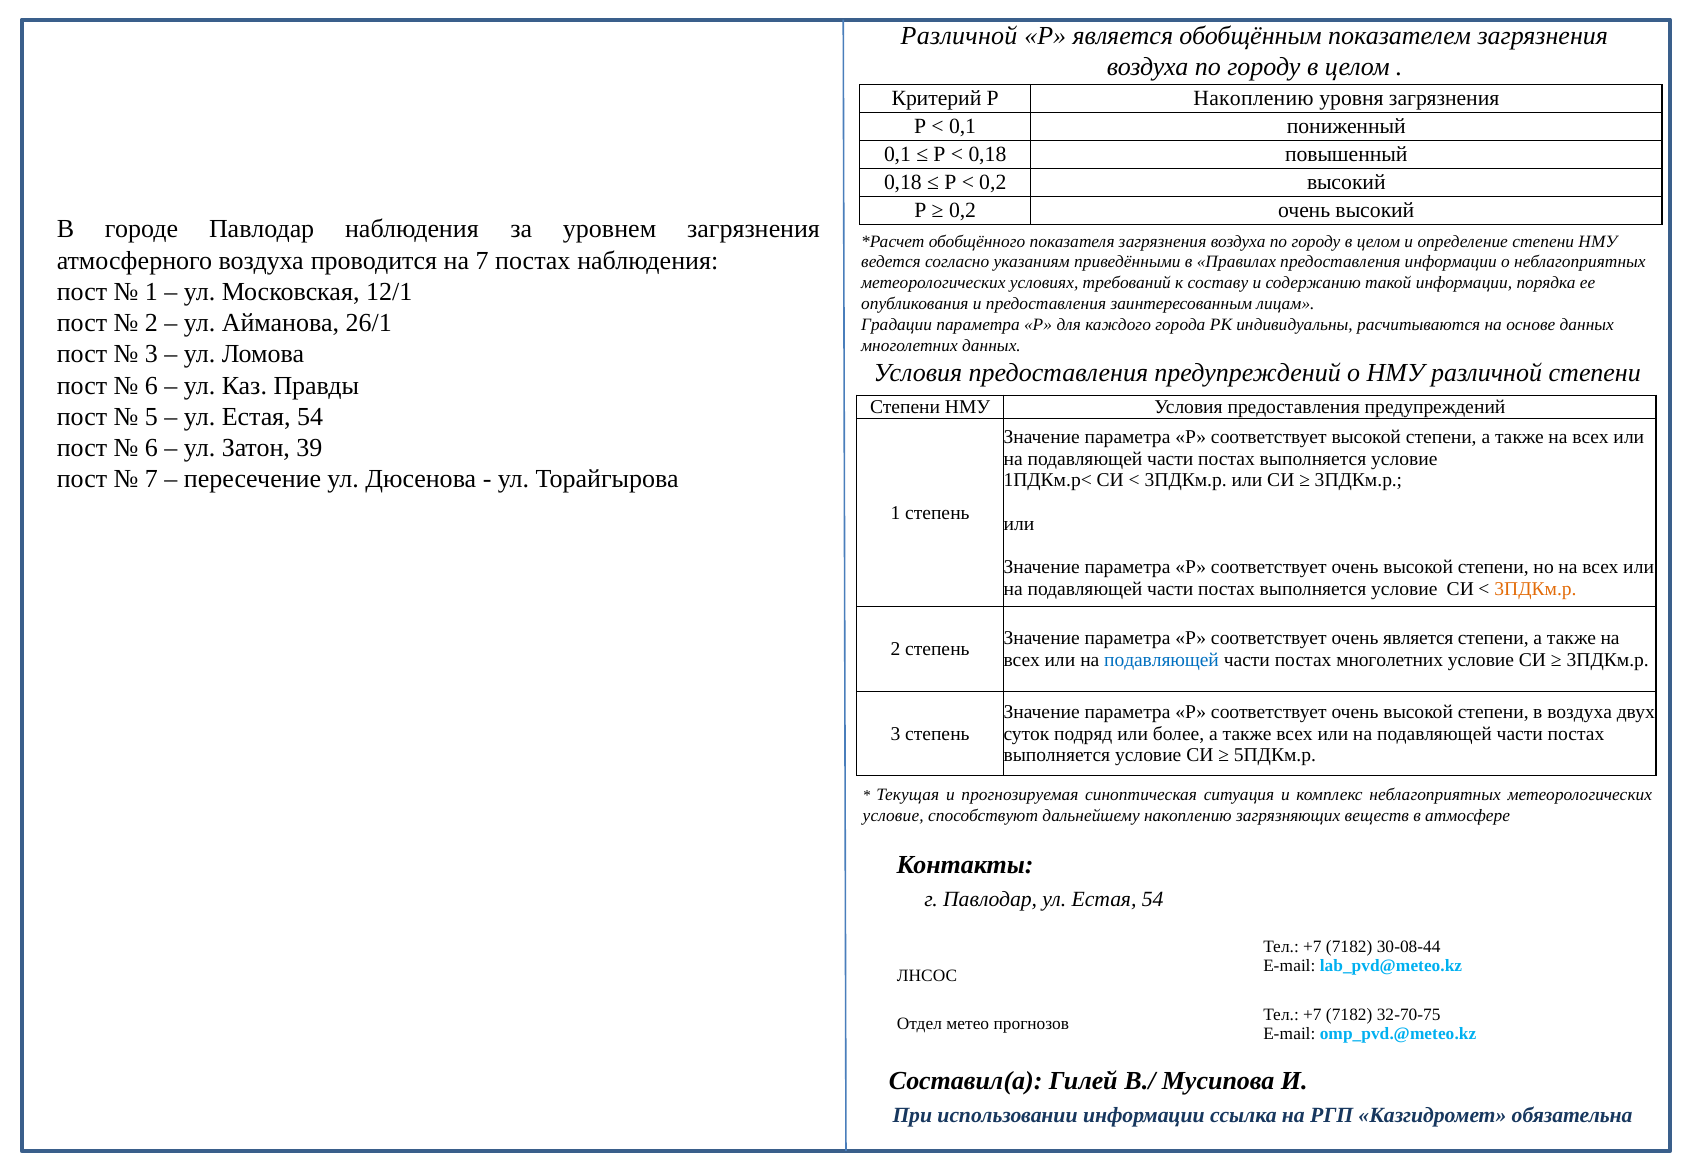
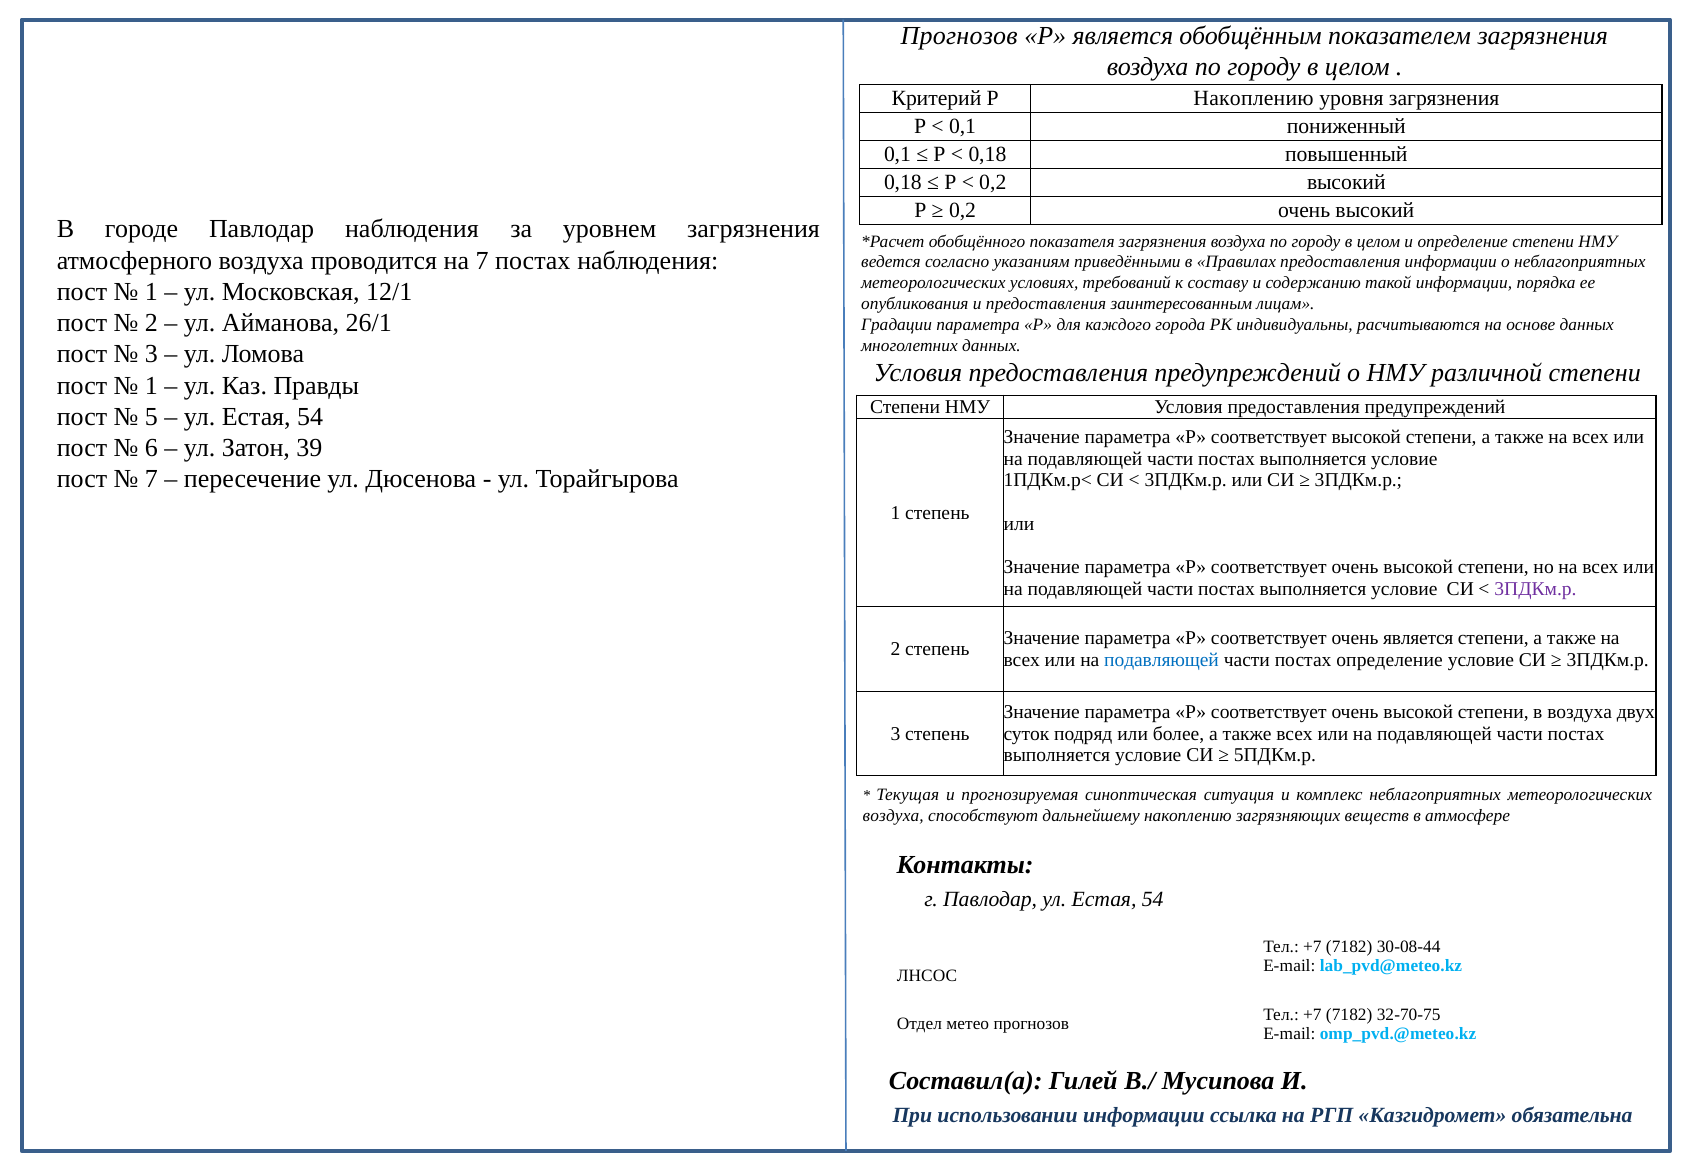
Различной at (959, 36): Различной -> Прогнозов
6 at (151, 386): 6 -> 1
3ПДКм.р at (1535, 589) colour: orange -> purple
постах многолетних: многолетних -> определение
условие at (893, 816): условие -> воздуха
